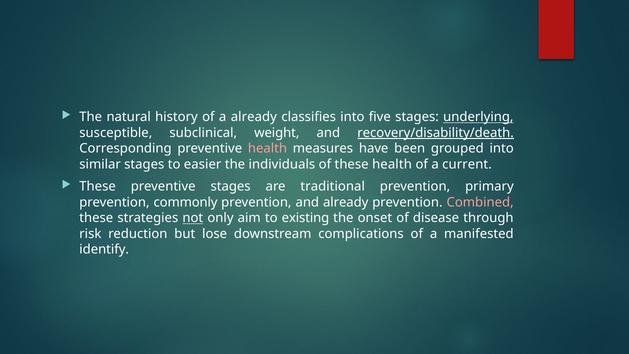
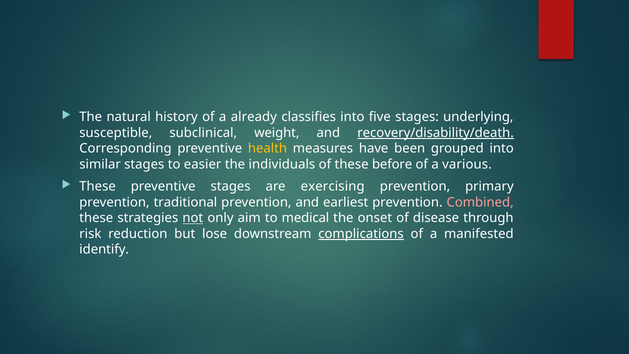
underlying underline: present -> none
health at (267, 149) colour: pink -> yellow
these health: health -> before
current: current -> various
traditional: traditional -> exercising
commonly: commonly -> traditional
and already: already -> earliest
existing: existing -> medical
complications underline: none -> present
